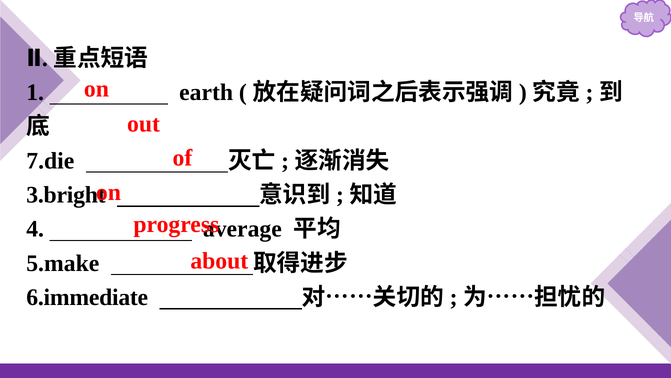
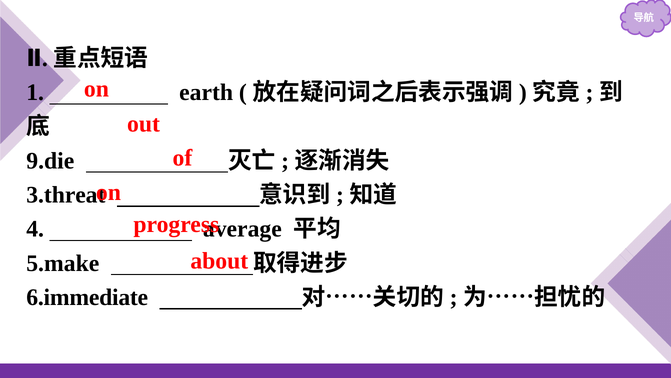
7.die: 7.die -> 9.die
3.bright: 3.bright -> 3.threat
